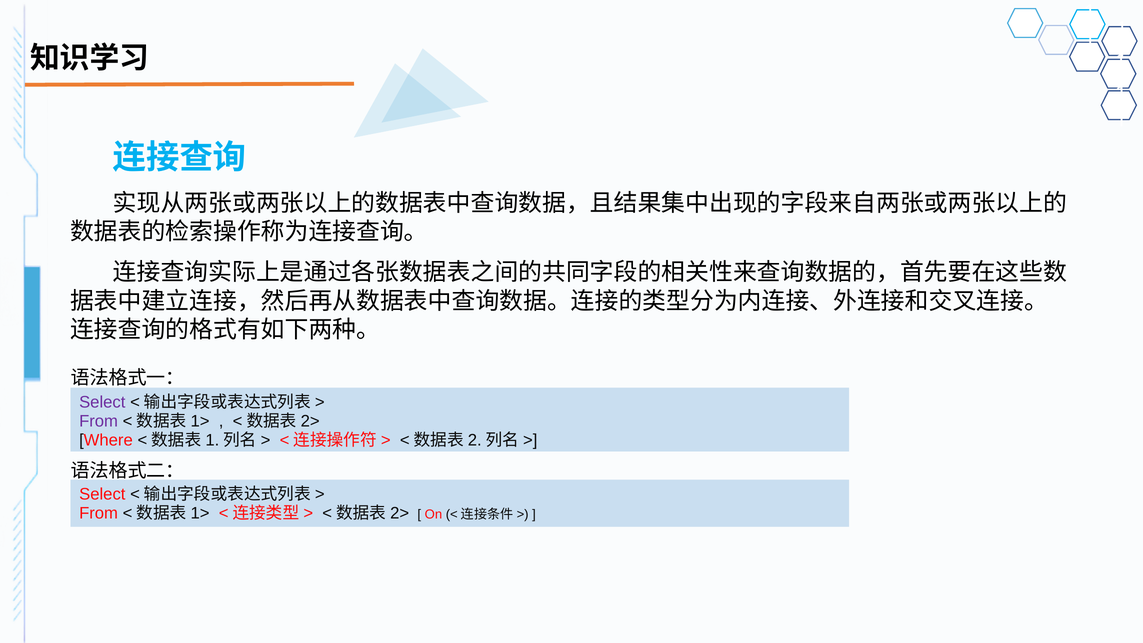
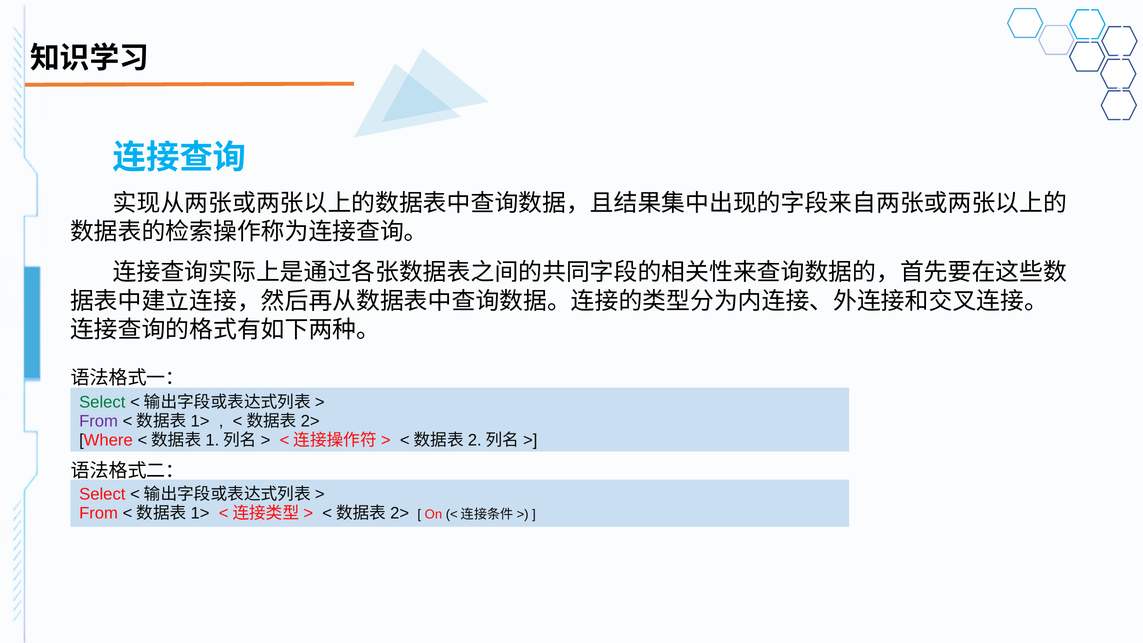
Select at (102, 402) colour: purple -> green
